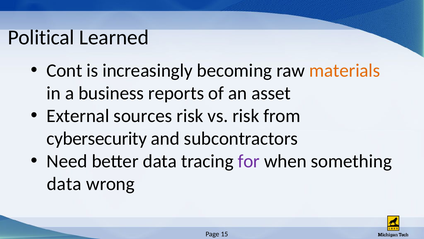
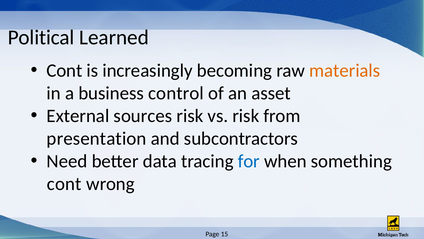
reports: reports -> control
cybersecurity: cybersecurity -> presentation
for colour: purple -> blue
data at (64, 184): data -> cont
